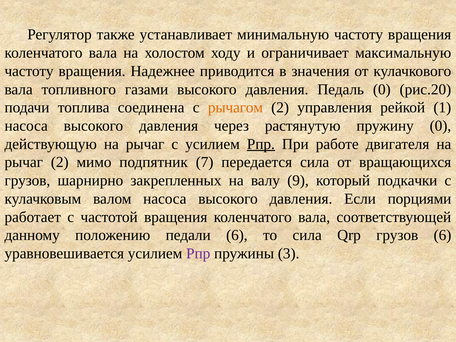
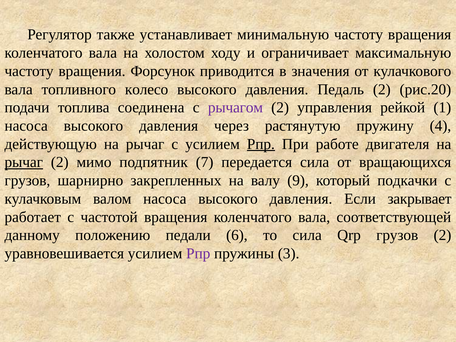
Надежнее: Надежнее -> Форсунок
газами: газами -> колесо
Педаль 0: 0 -> 2
рычагом colour: orange -> purple
пружину 0: 0 -> 4
рычаг at (24, 162) underline: none -> present
порциями: порциями -> закрывает
грузов 6: 6 -> 2
